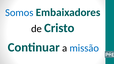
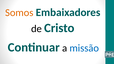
Somos colour: blue -> orange
